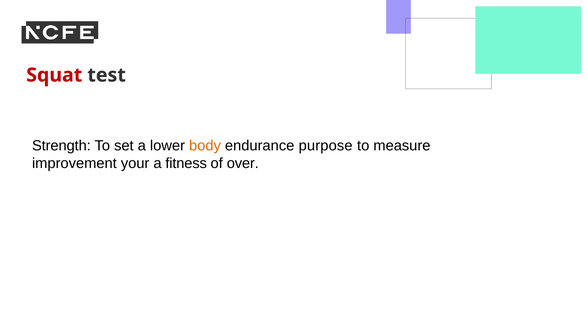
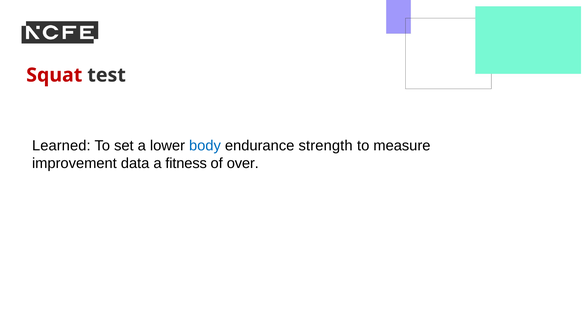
Strength: Strength -> Learned
body colour: orange -> blue
purpose: purpose -> strength
your: your -> data
